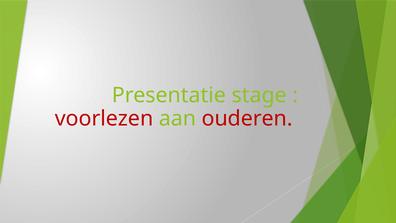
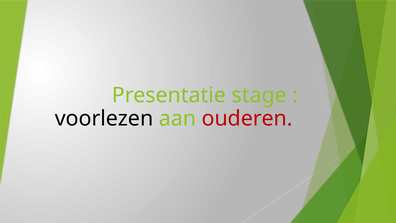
voorlezen colour: red -> black
